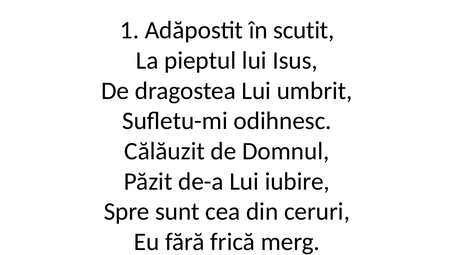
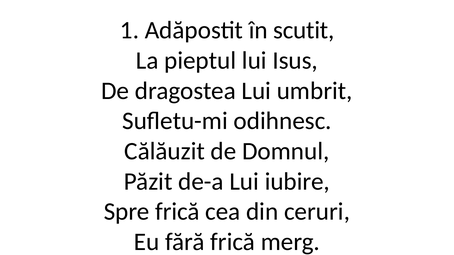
Spre sunt: sunt -> frică
